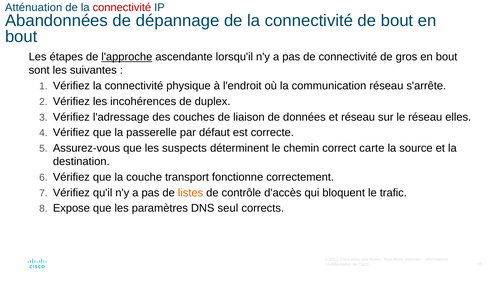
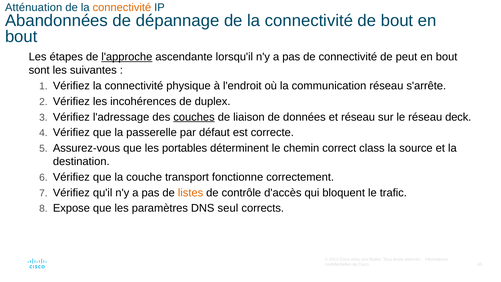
connectivité at (122, 7) colour: red -> orange
gros: gros -> peut
couches underline: none -> present
elles: elles -> deck
suspects: suspects -> portables
carte: carte -> class
